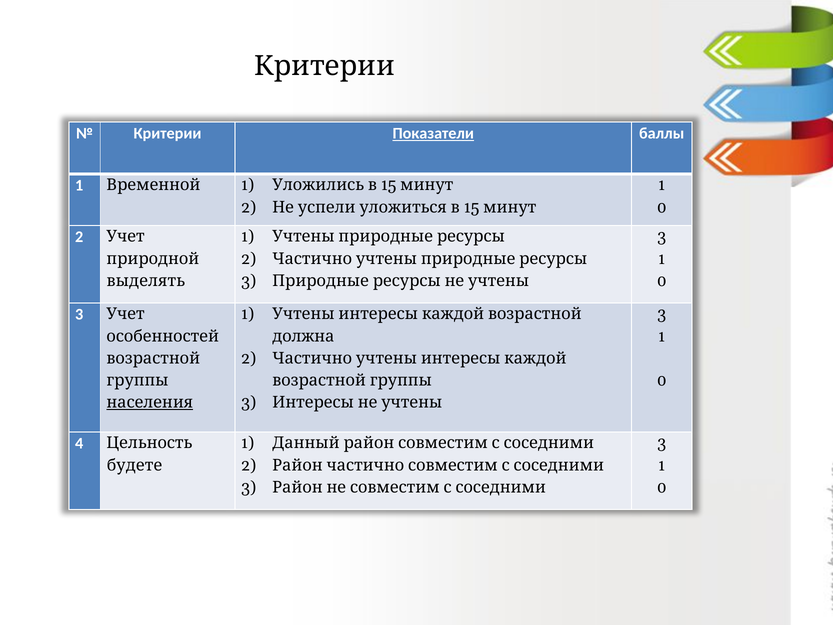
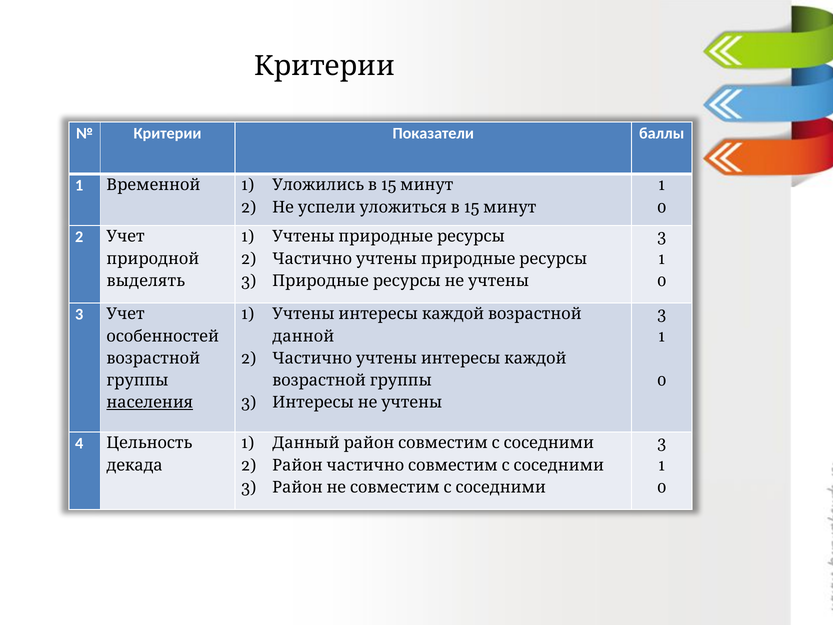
Показатели underline: present -> none
должна: должна -> данной
будете: будете -> декада
